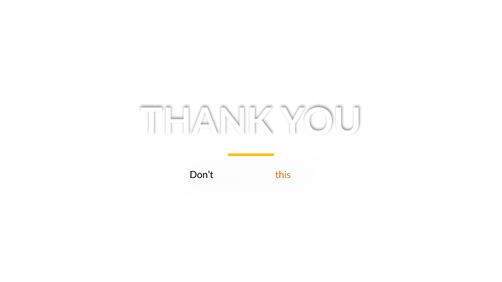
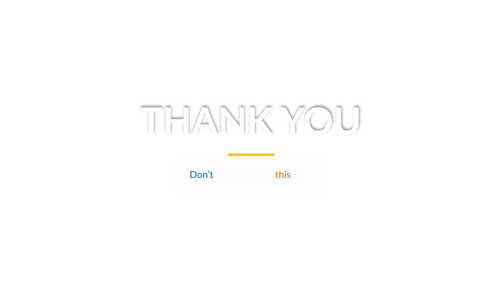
Don’t colour: black -> blue
